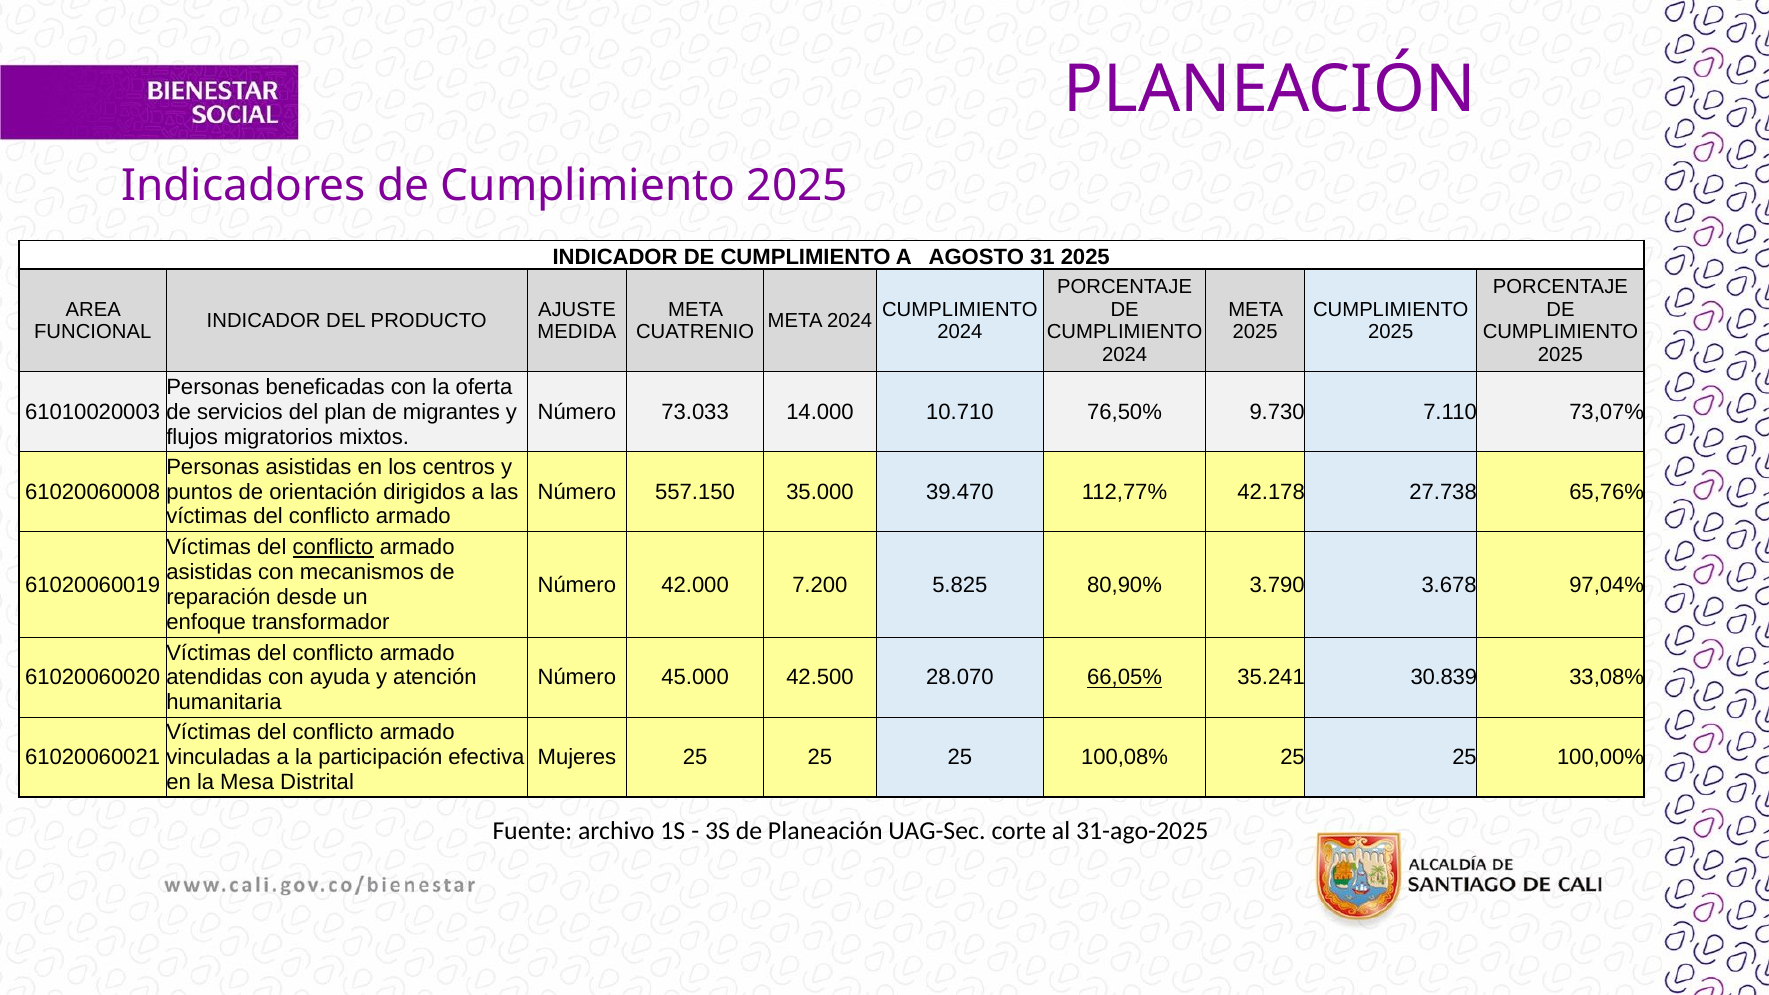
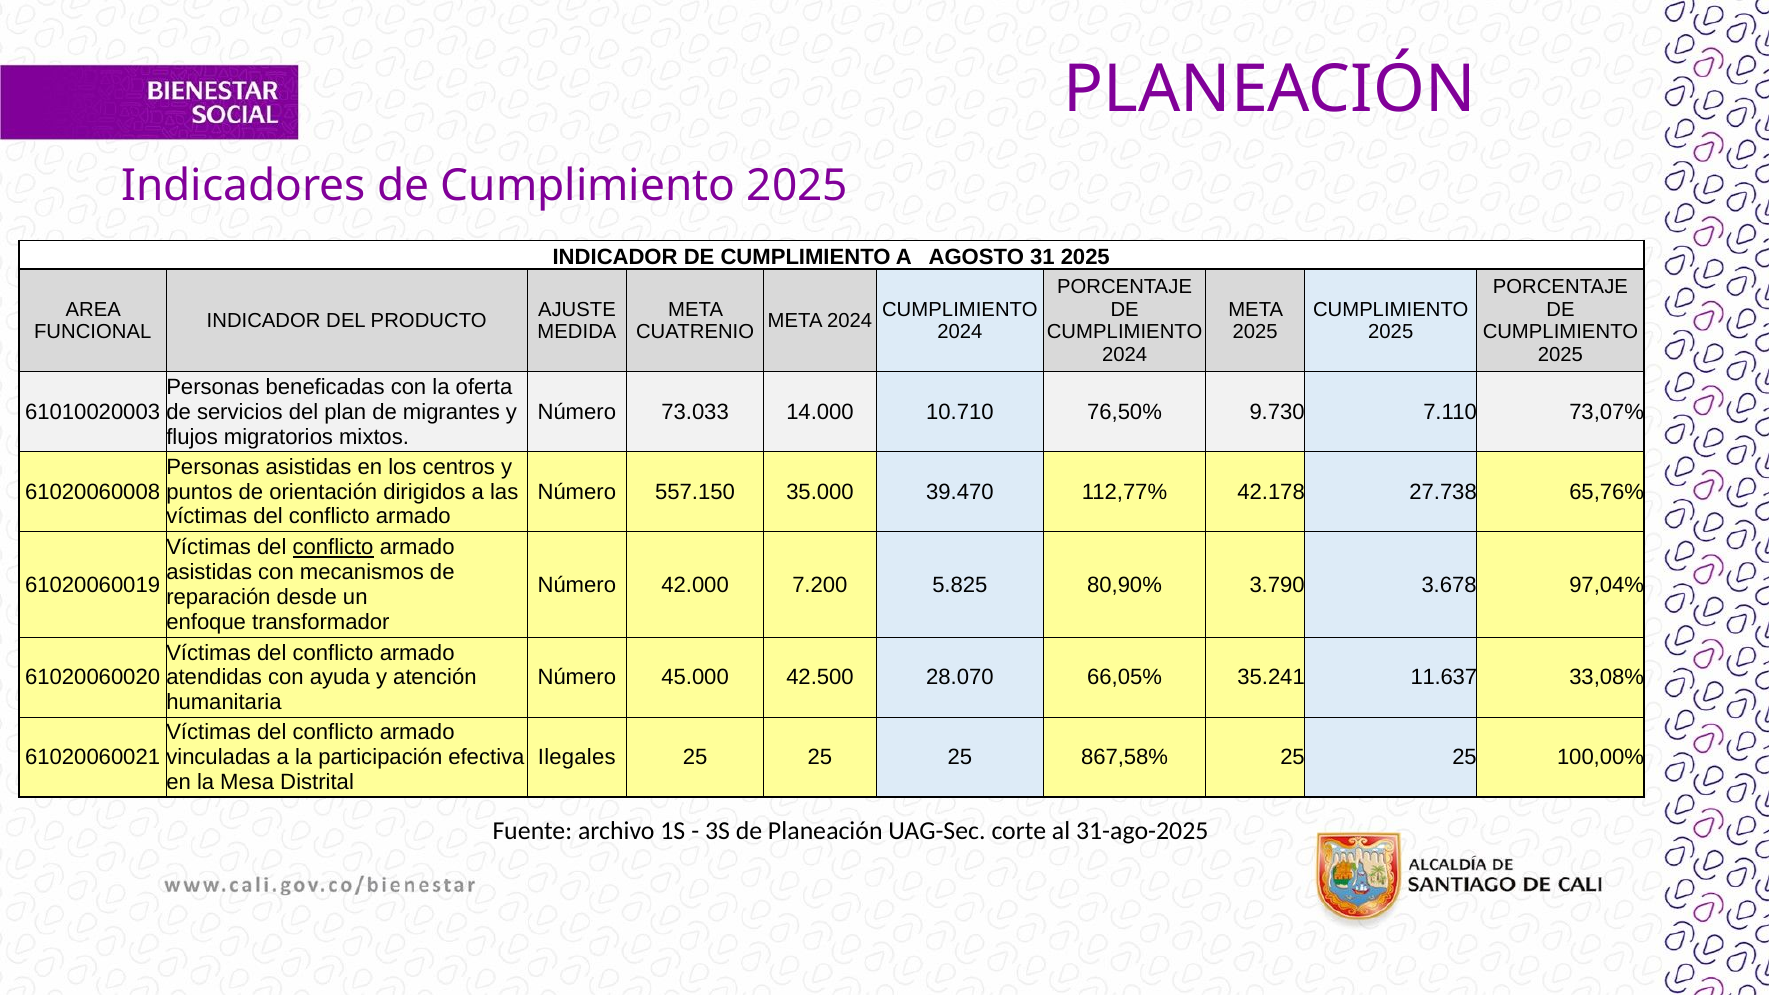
66,05% underline: present -> none
30.839: 30.839 -> 11.637
Mujeres: Mujeres -> Ilegales
100,08%: 100,08% -> 867,58%
